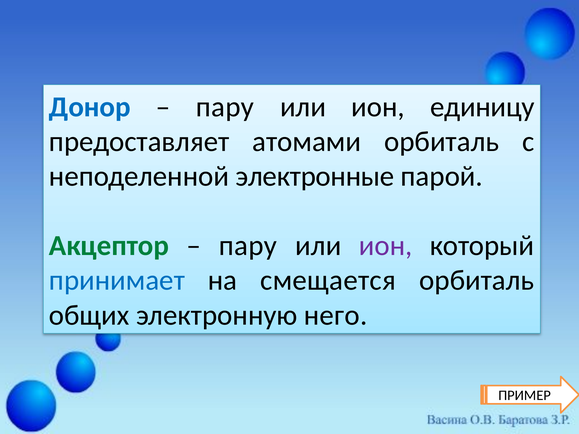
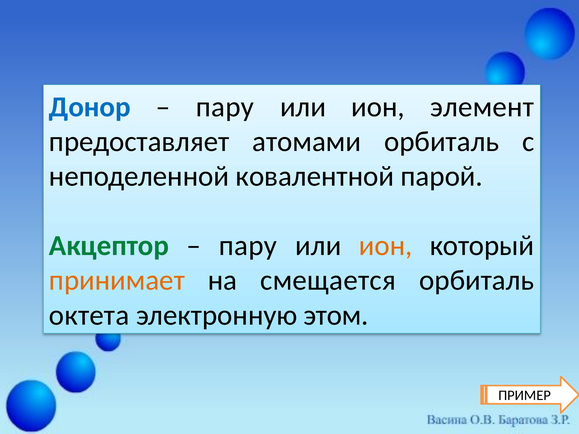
единицу: единицу -> элемент
электронные: электронные -> ковалентной
ион at (386, 246) colour: purple -> orange
принимает colour: blue -> orange
общих: общих -> октета
него: него -> этом
